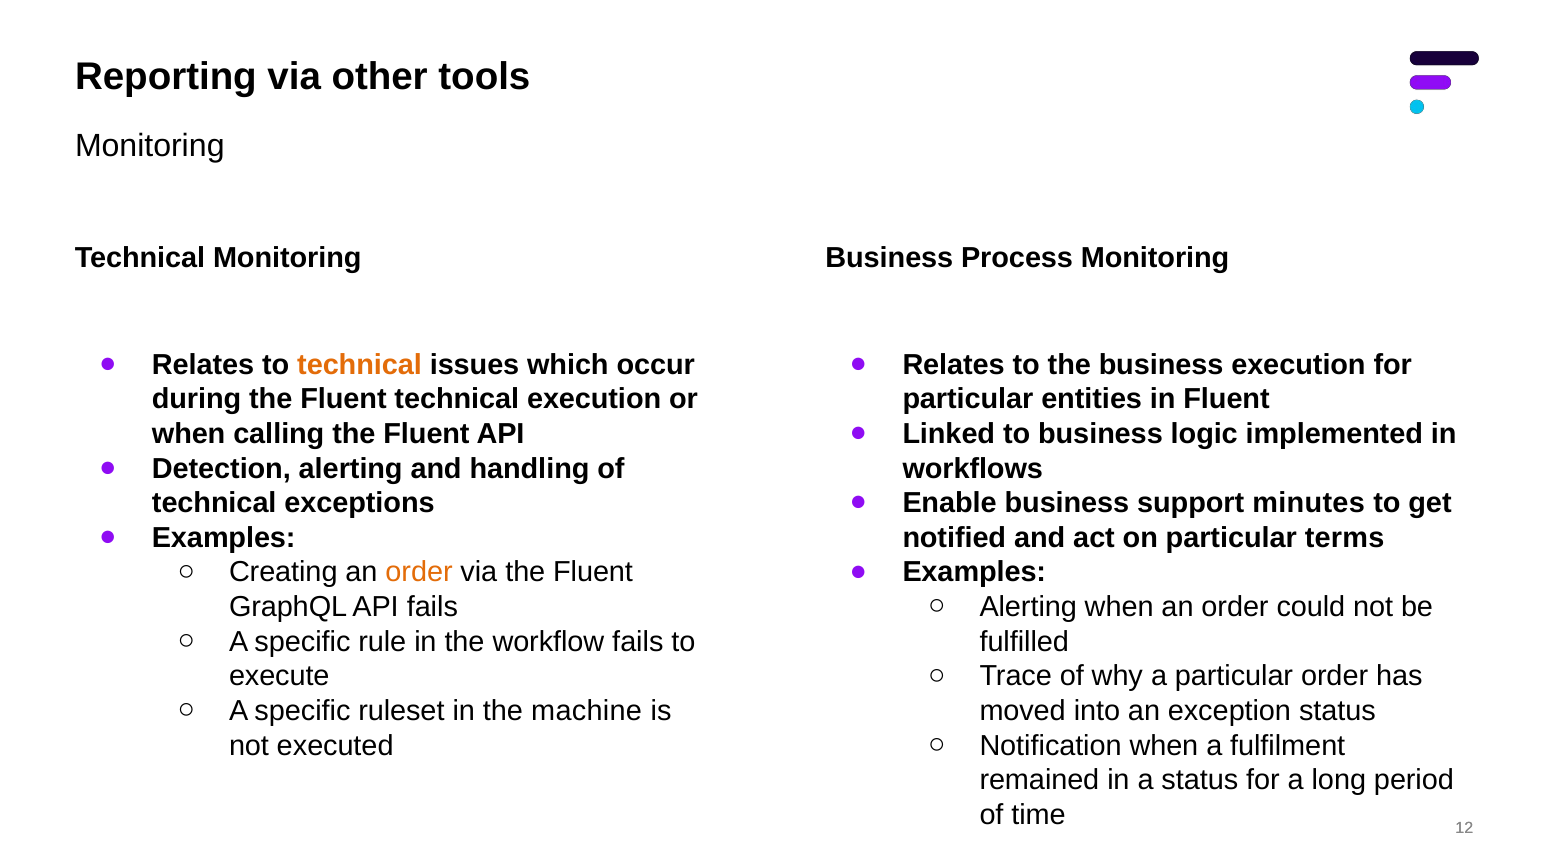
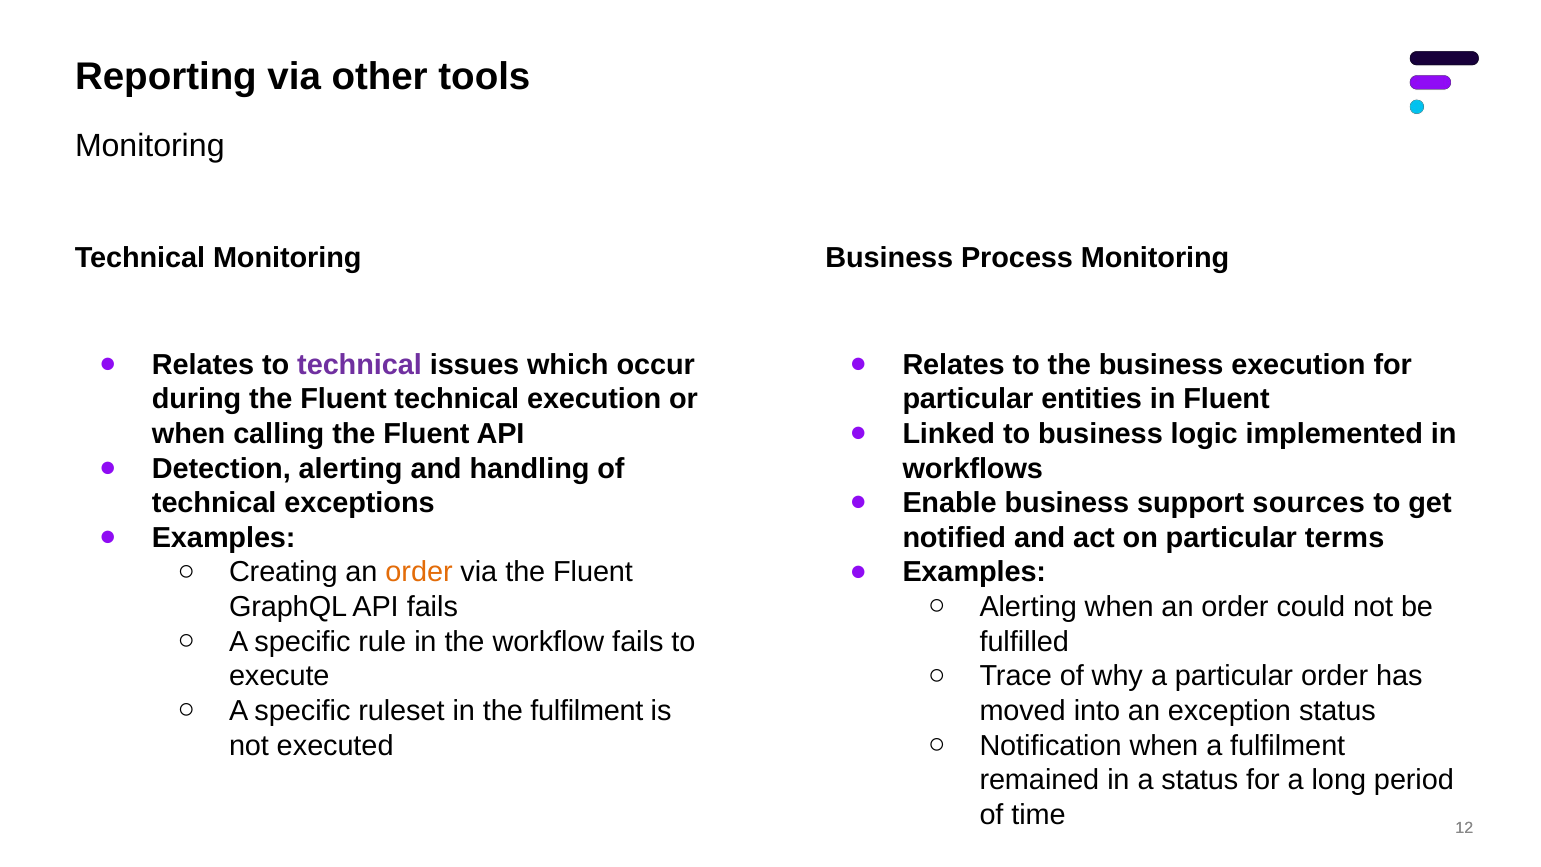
technical at (359, 364) colour: orange -> purple
minutes: minutes -> sources
the machine: machine -> fulfilment
